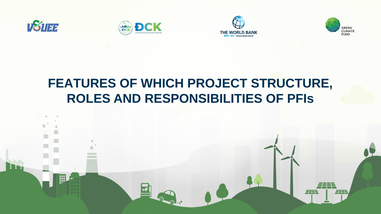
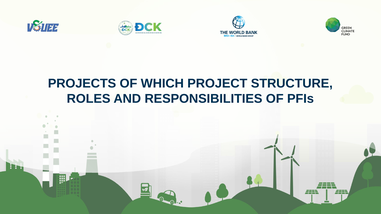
FEATURES: FEATURES -> PROJECTS
